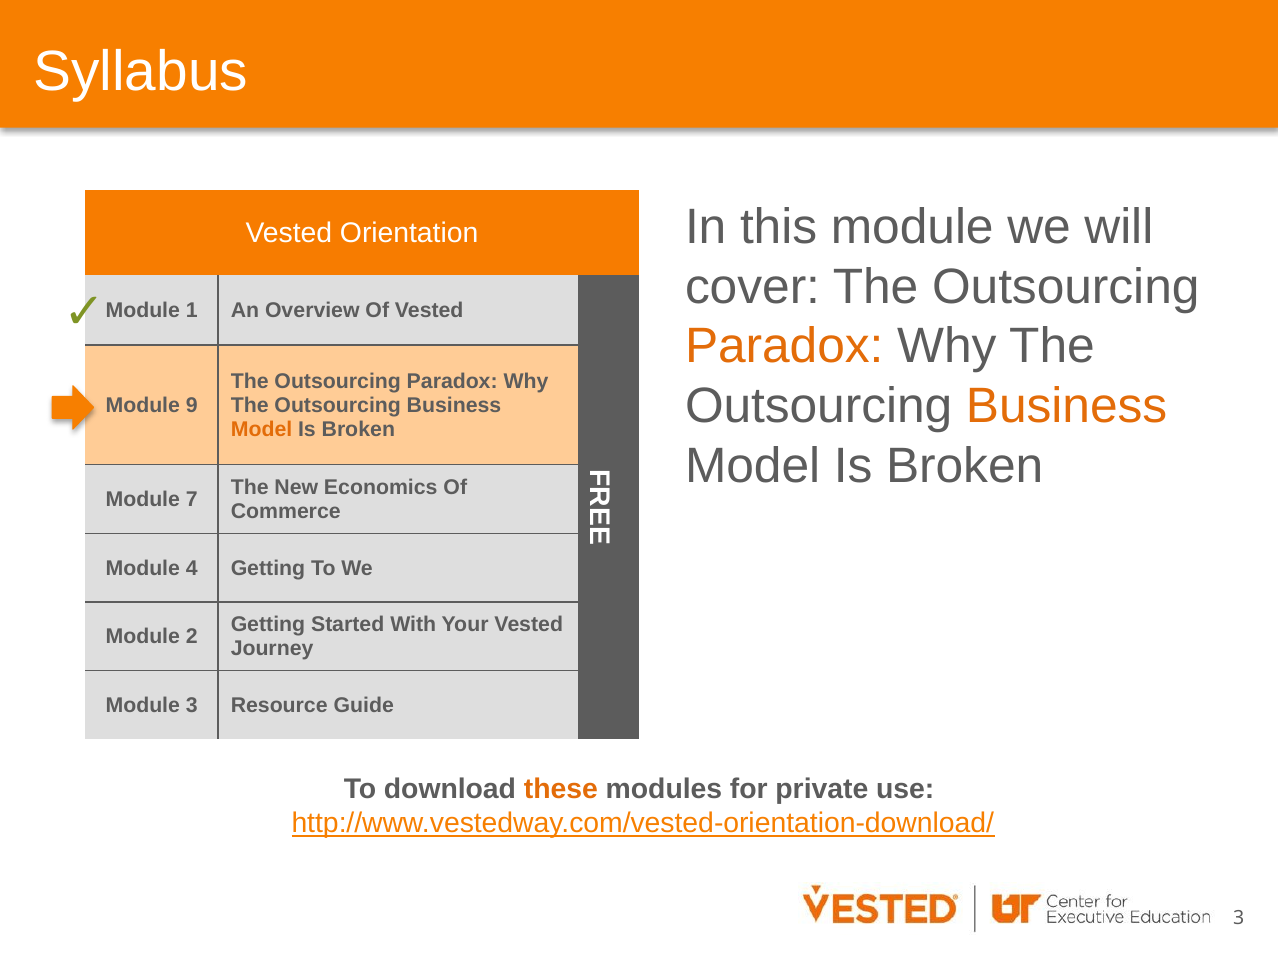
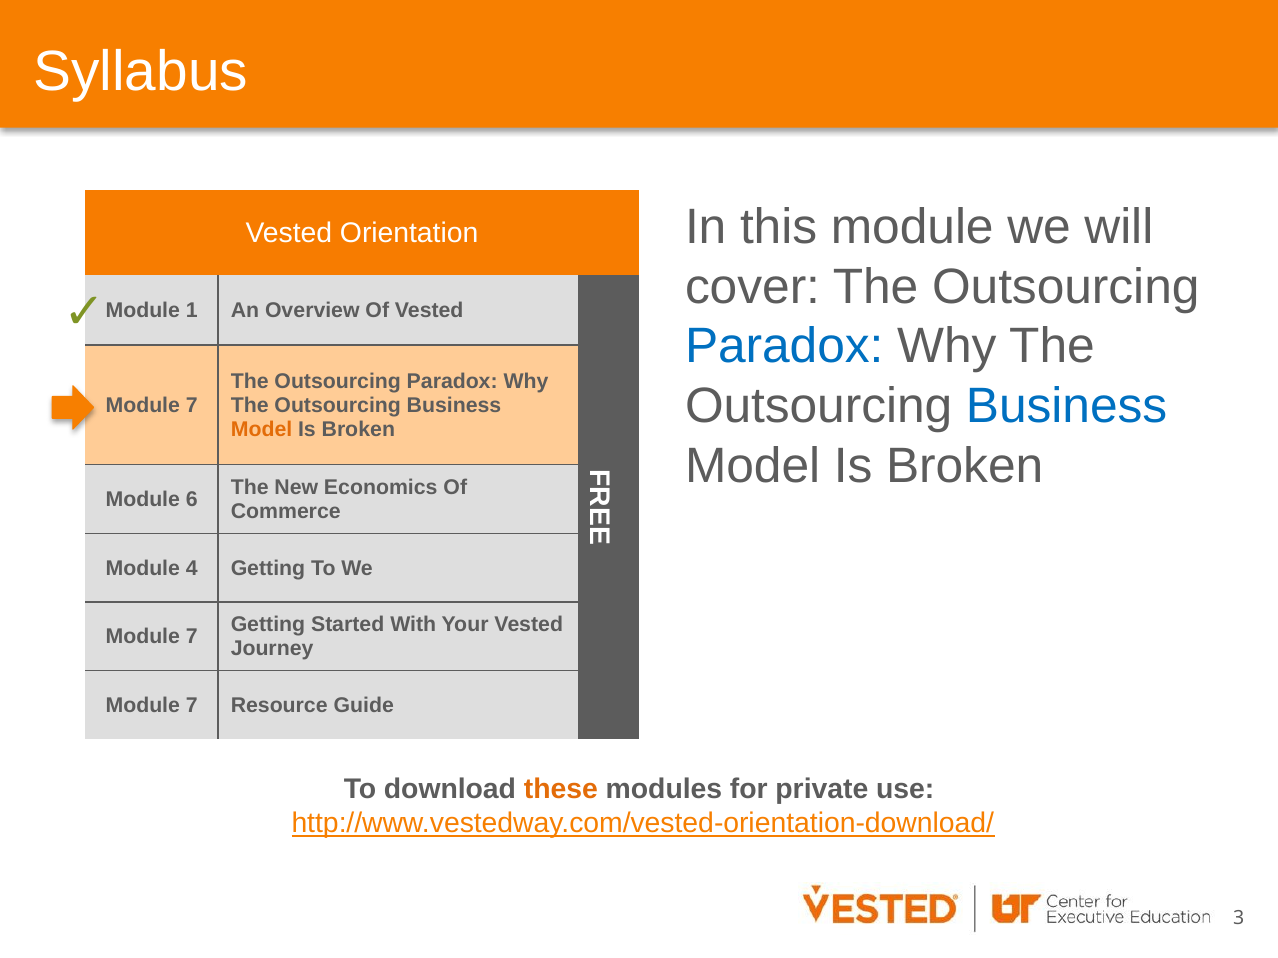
Paradox at (784, 347) colour: orange -> blue
Business at (1067, 406) colour: orange -> blue
9 at (192, 406): 9 -> 7
7: 7 -> 6
2 at (192, 637): 2 -> 7
3 at (192, 706): 3 -> 7
